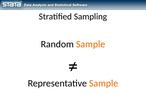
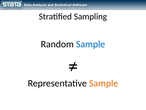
Sample at (91, 44) colour: orange -> blue
